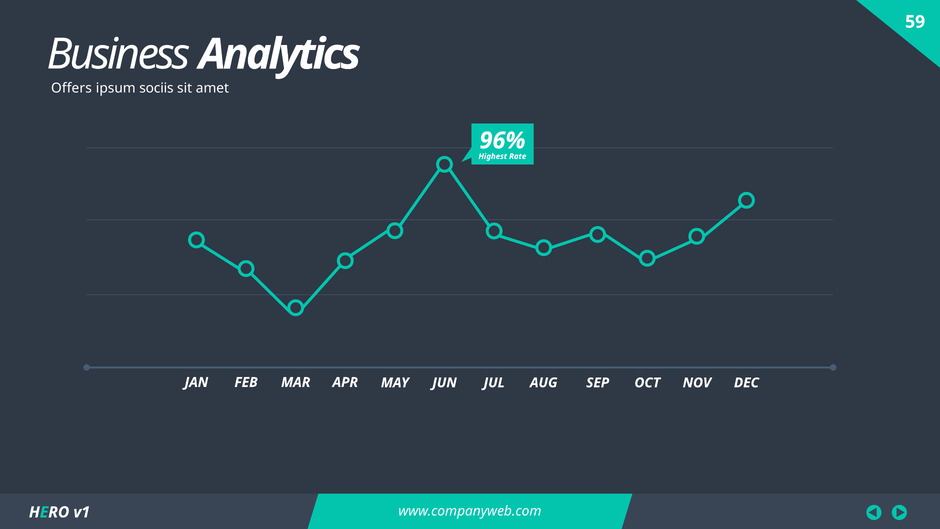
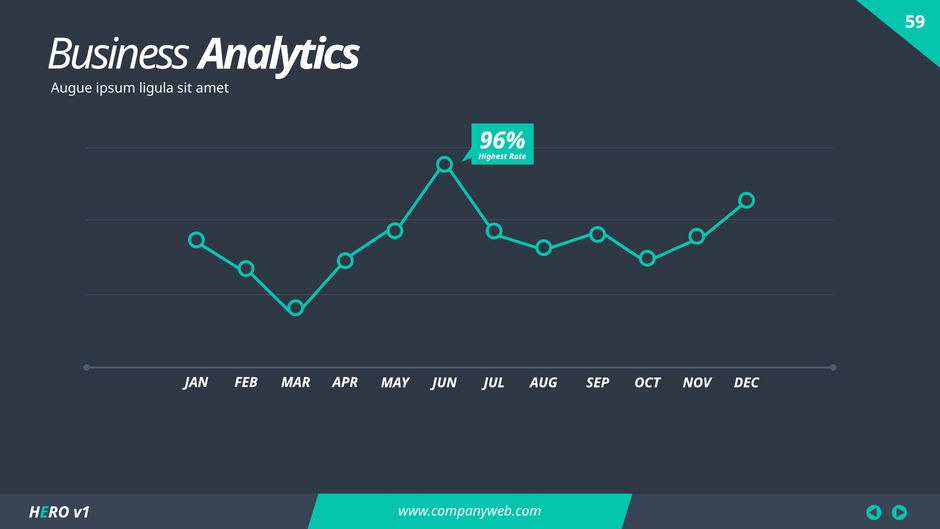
Offers: Offers -> Augue
sociis: sociis -> ligula
